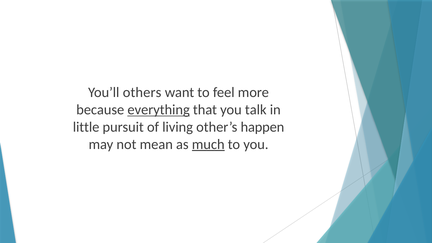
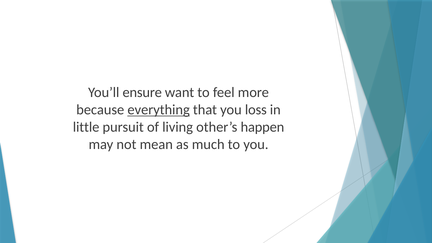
others: others -> ensure
talk: talk -> loss
much underline: present -> none
